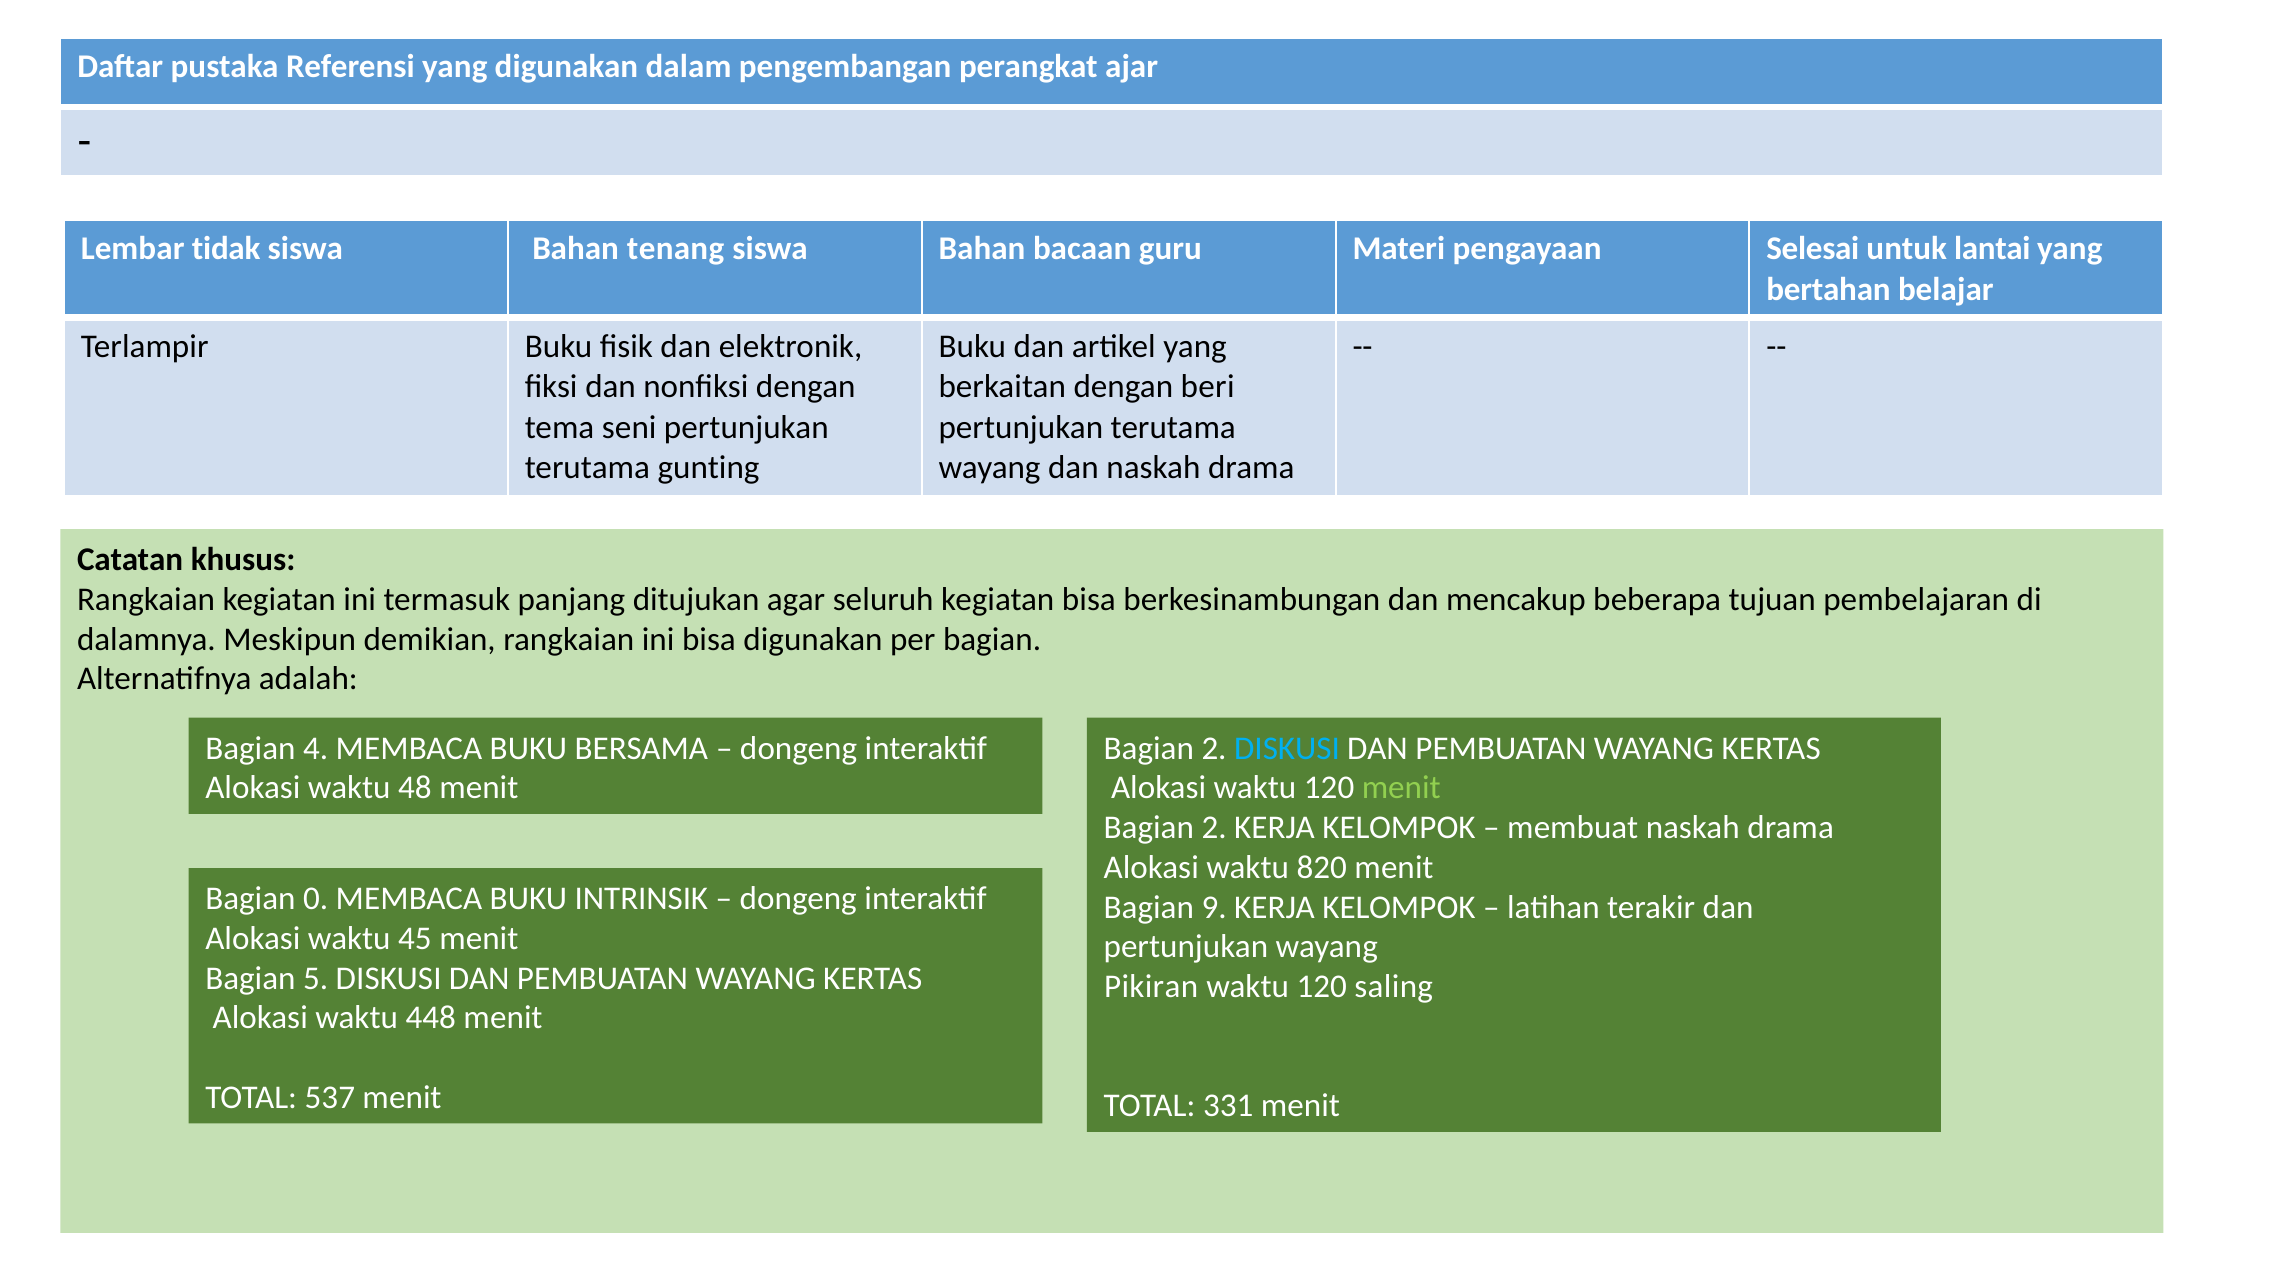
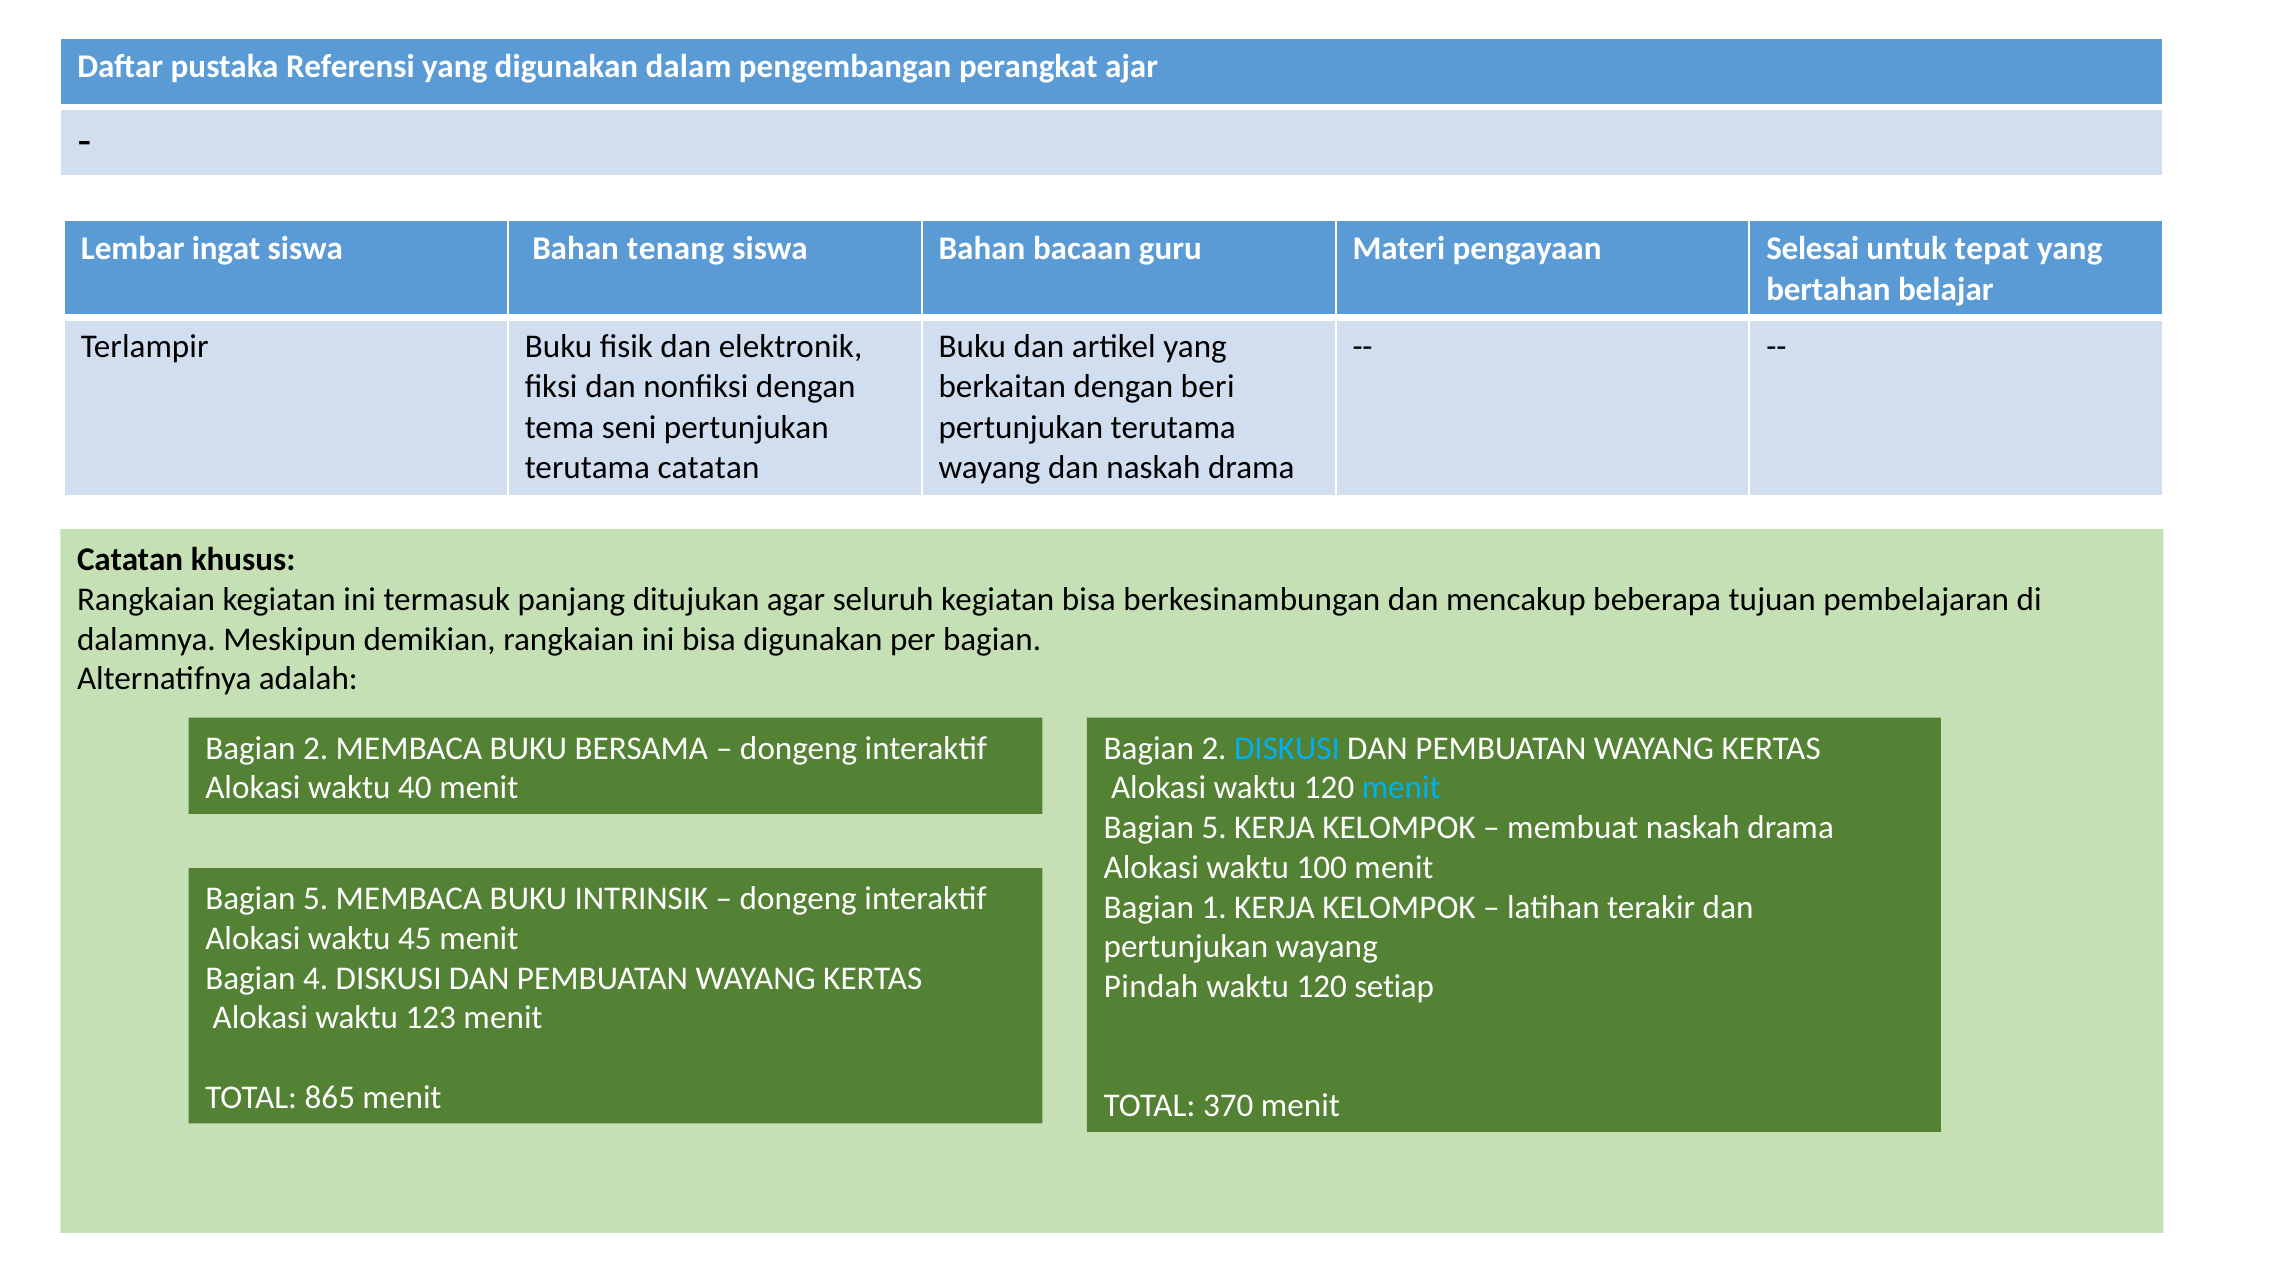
tidak: tidak -> ingat
lantai: lantai -> tepat
terutama gunting: gunting -> catatan
4 at (316, 748): 4 -> 2
48: 48 -> 40
menit at (1401, 788) colour: light green -> light blue
2 at (1214, 828): 2 -> 5
820: 820 -> 100
0 at (316, 899): 0 -> 5
9: 9 -> 1
5: 5 -> 4
Pikiran: Pikiran -> Pindah
saling: saling -> setiap
448: 448 -> 123
537: 537 -> 865
331: 331 -> 370
